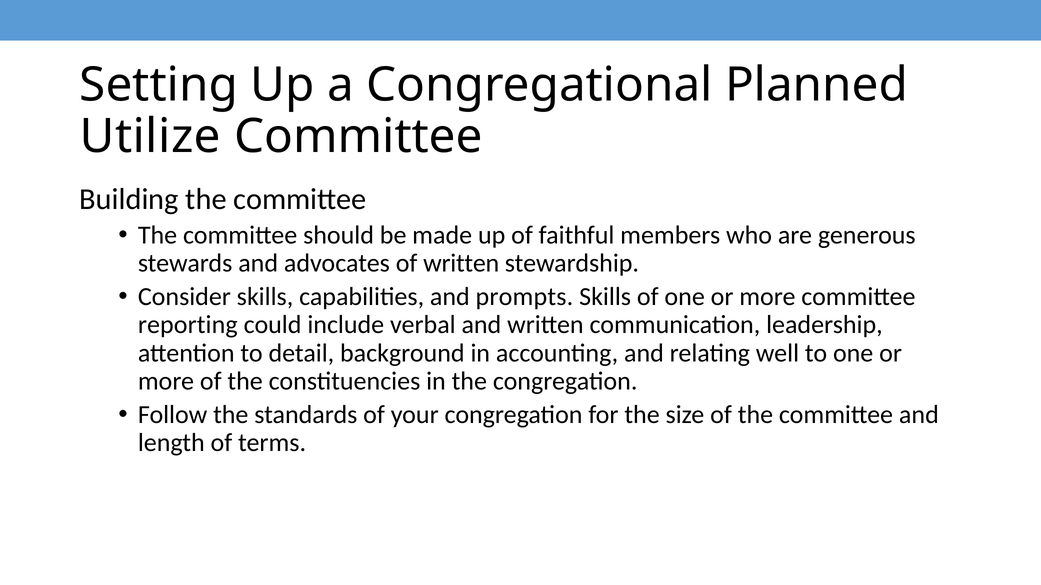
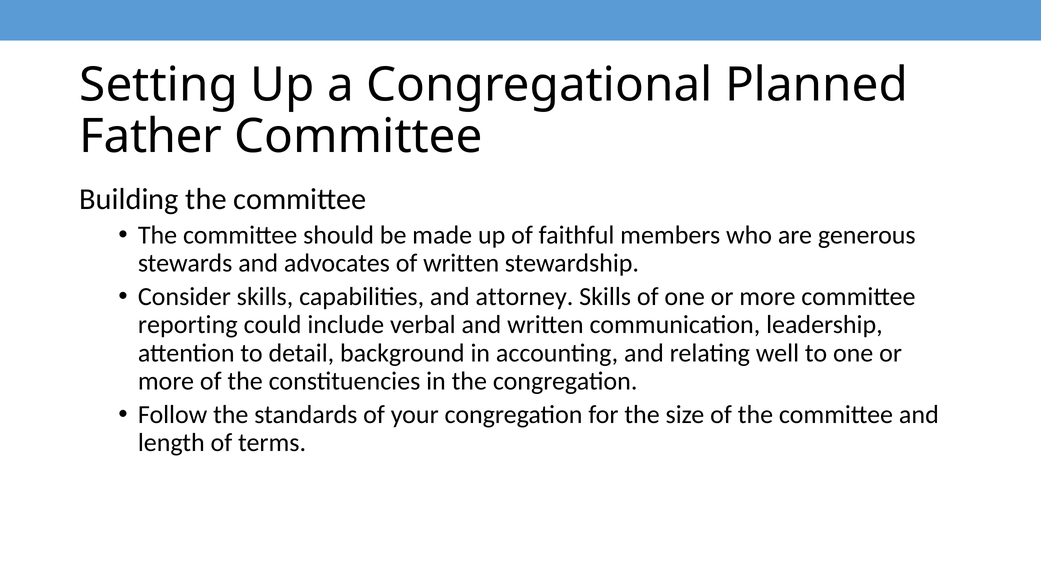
Utilize: Utilize -> Father
prompts: prompts -> attorney
